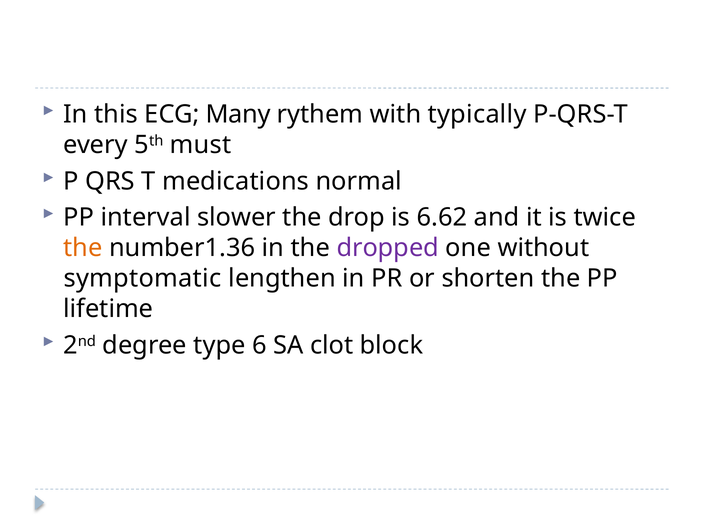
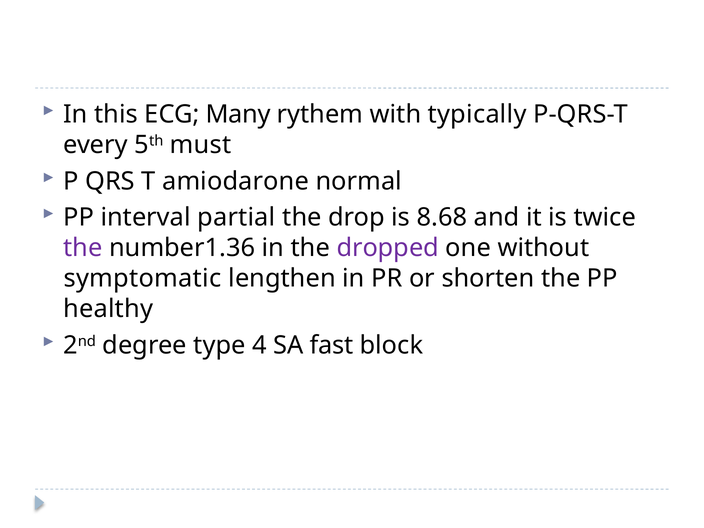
medications: medications -> amiodarone
slower: slower -> partial
6.62: 6.62 -> 8.68
the at (83, 248) colour: orange -> purple
lifetime: lifetime -> healthy
6: 6 -> 4
clot: clot -> fast
